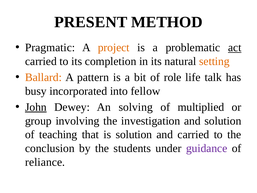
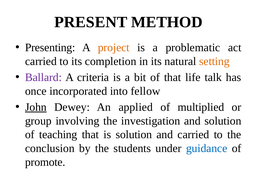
Pragmatic: Pragmatic -> Presenting
act underline: present -> none
Ballard colour: orange -> purple
pattern: pattern -> criteria
of role: role -> that
busy: busy -> once
solving: solving -> applied
guidance colour: purple -> blue
reliance: reliance -> promote
